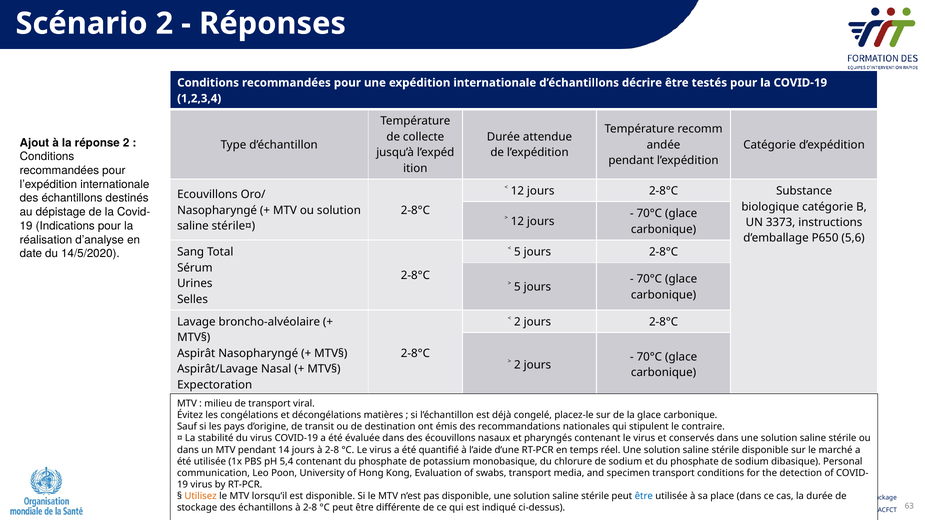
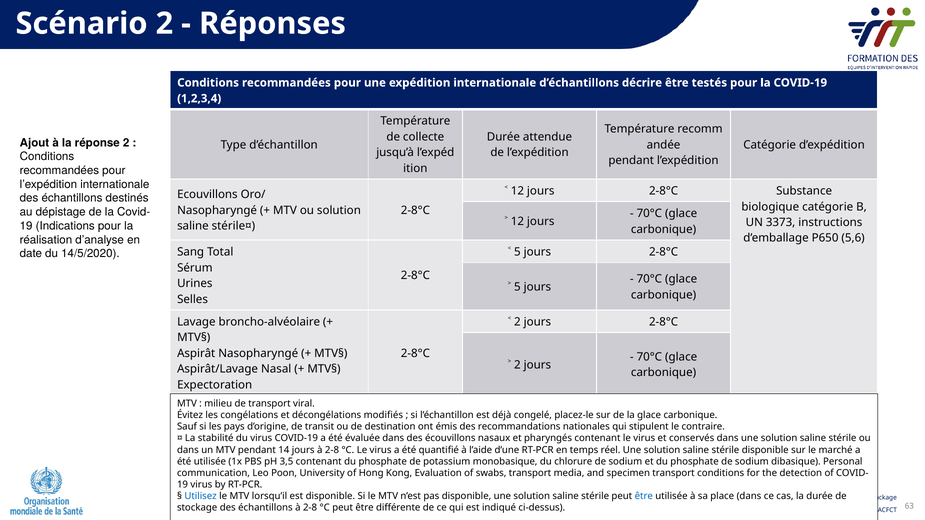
matières: matières -> modifiés
5,4: 5,4 -> 3,5
Utilisez colour: orange -> blue
